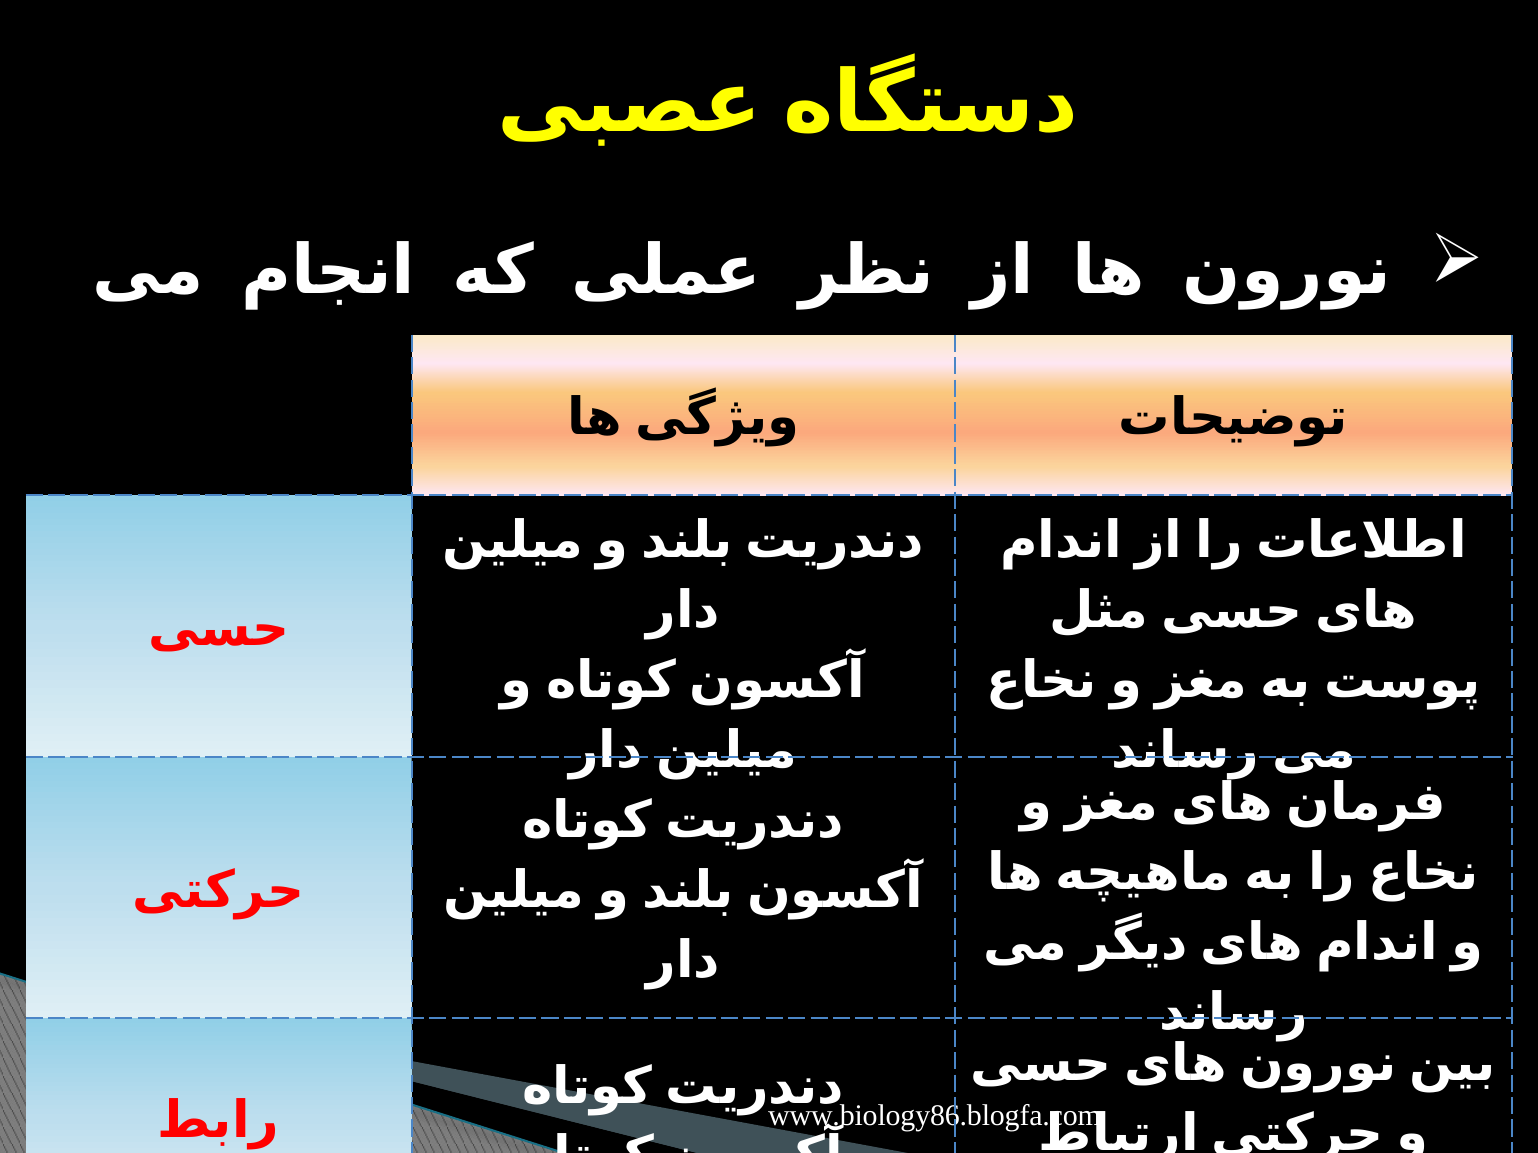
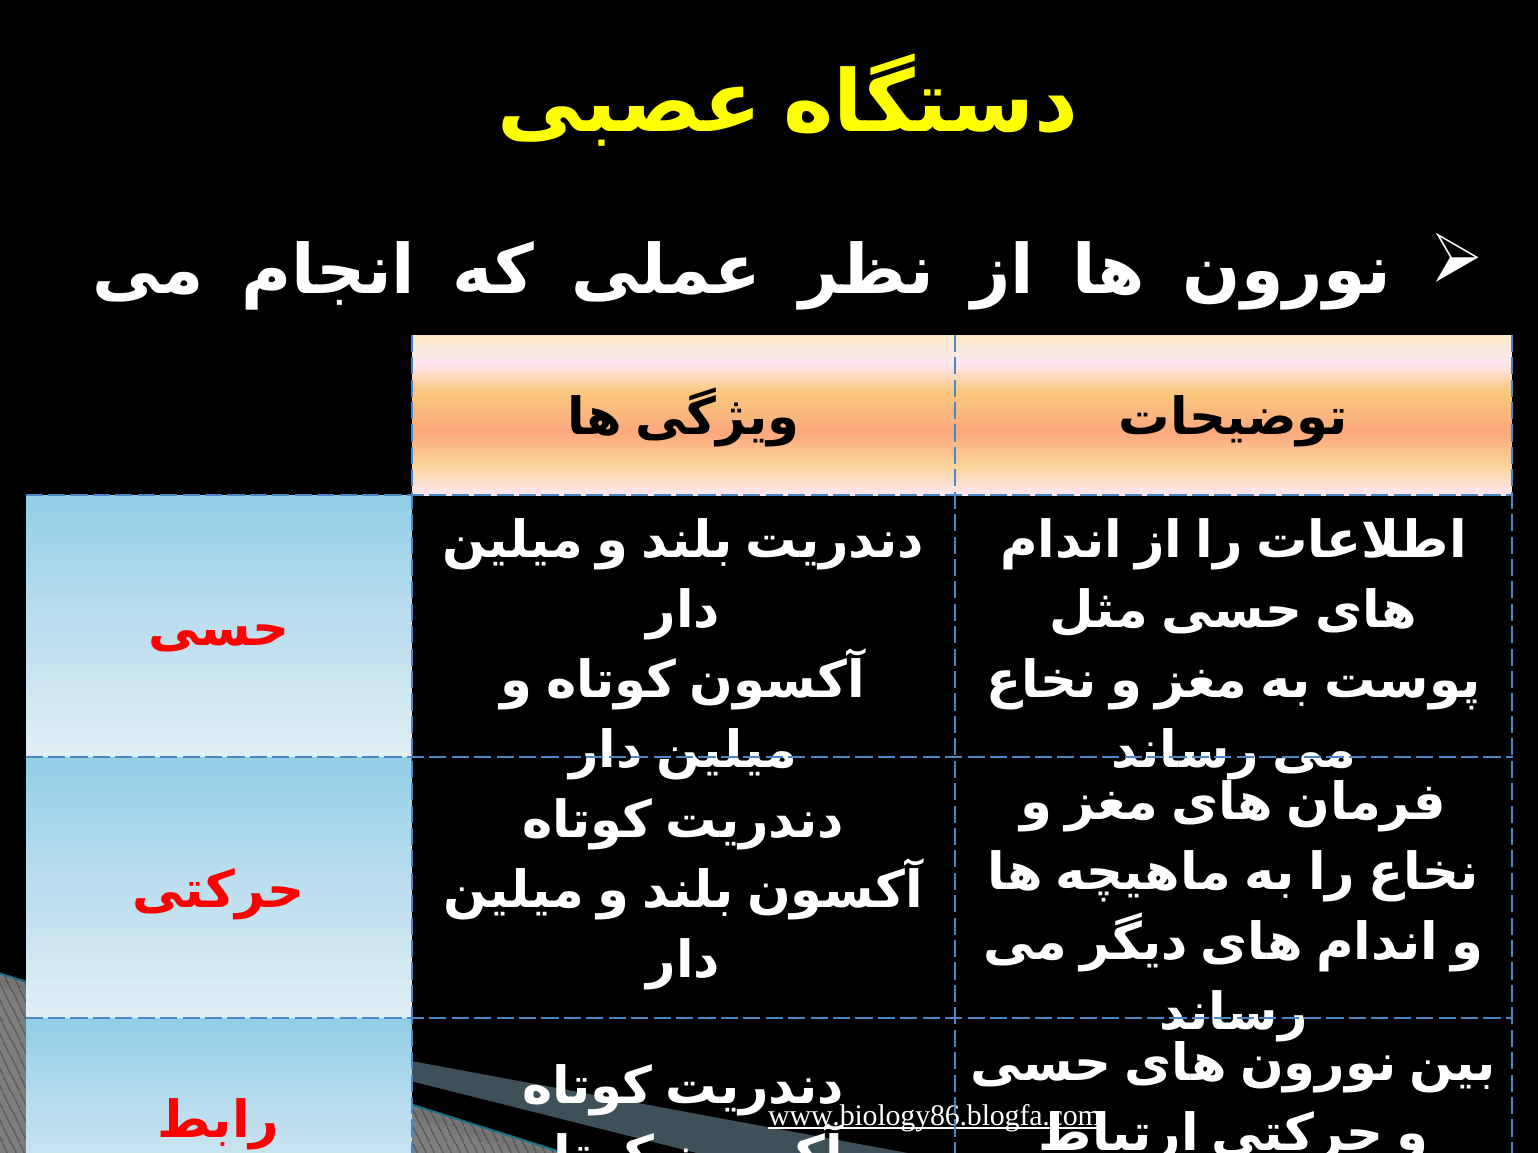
www.biology86.blogfa.com underline: none -> present
